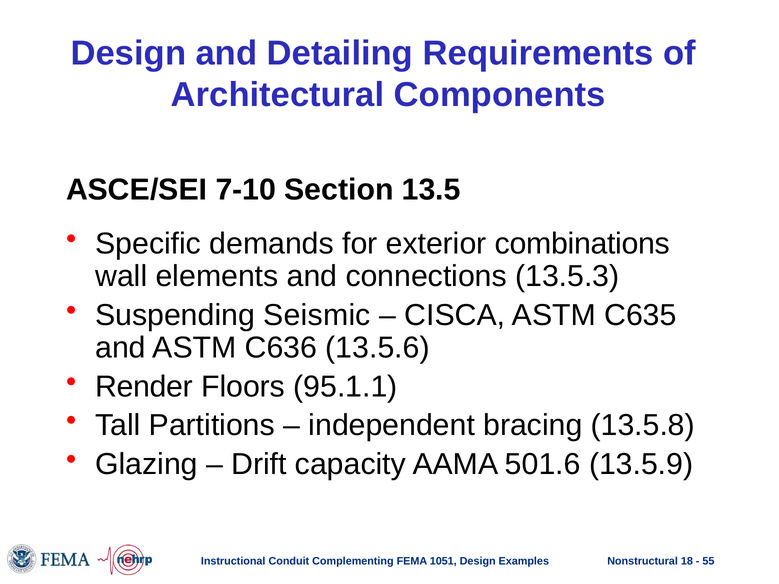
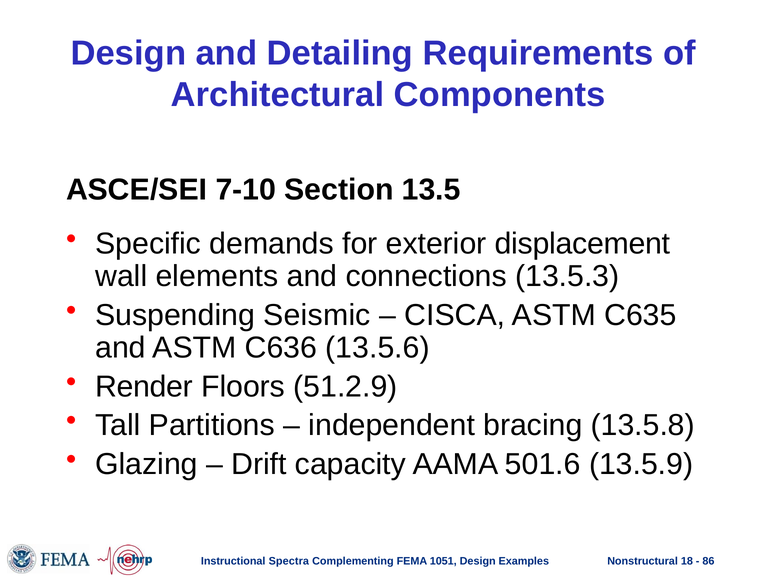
combinations: combinations -> displacement
95.1.1: 95.1.1 -> 51.2.9
Conduit: Conduit -> Spectra
55: 55 -> 86
